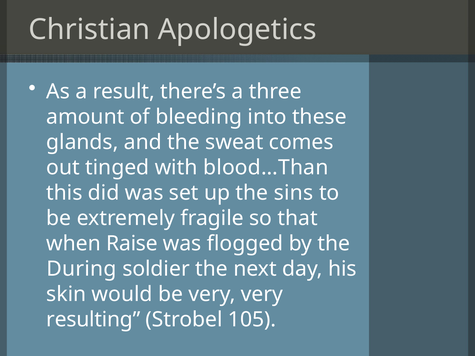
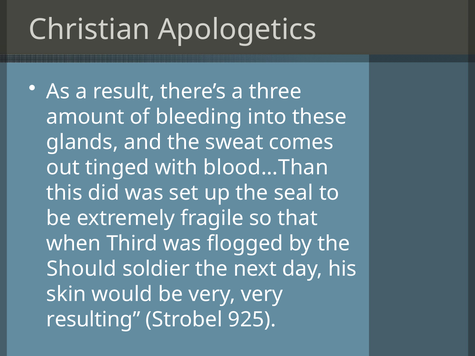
sins: sins -> seal
Raise: Raise -> Third
During: During -> Should
105: 105 -> 925
